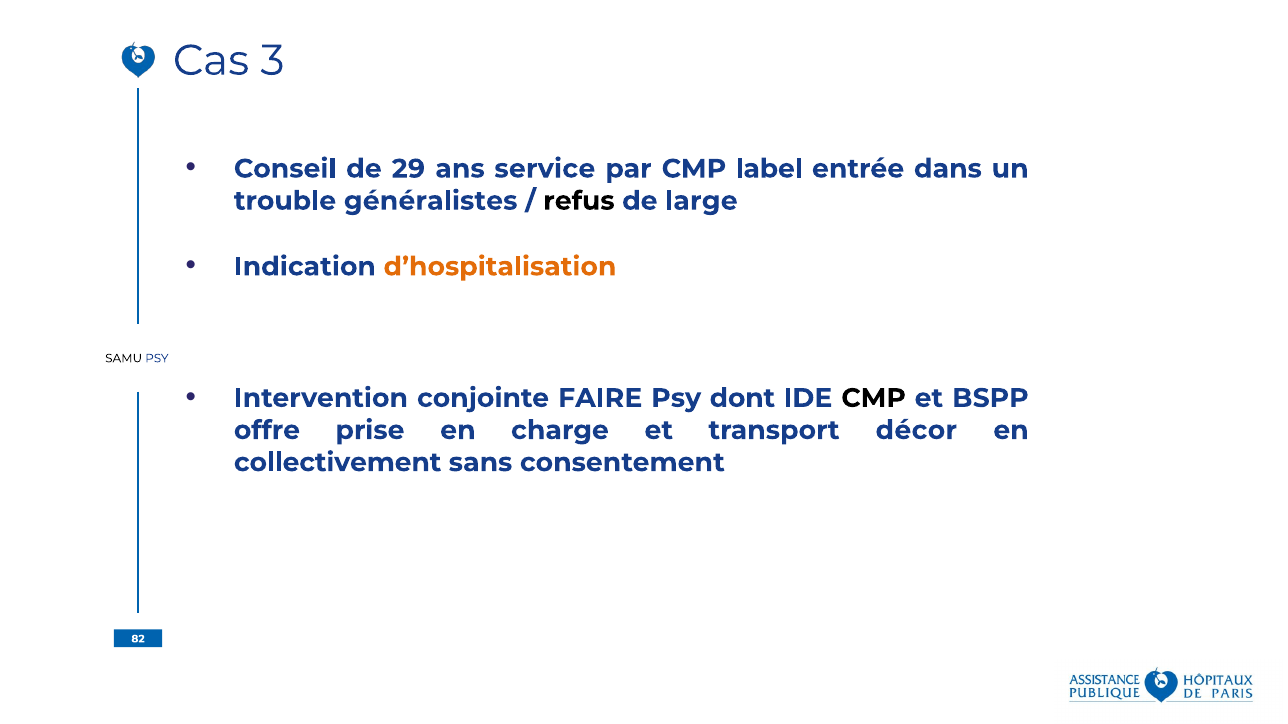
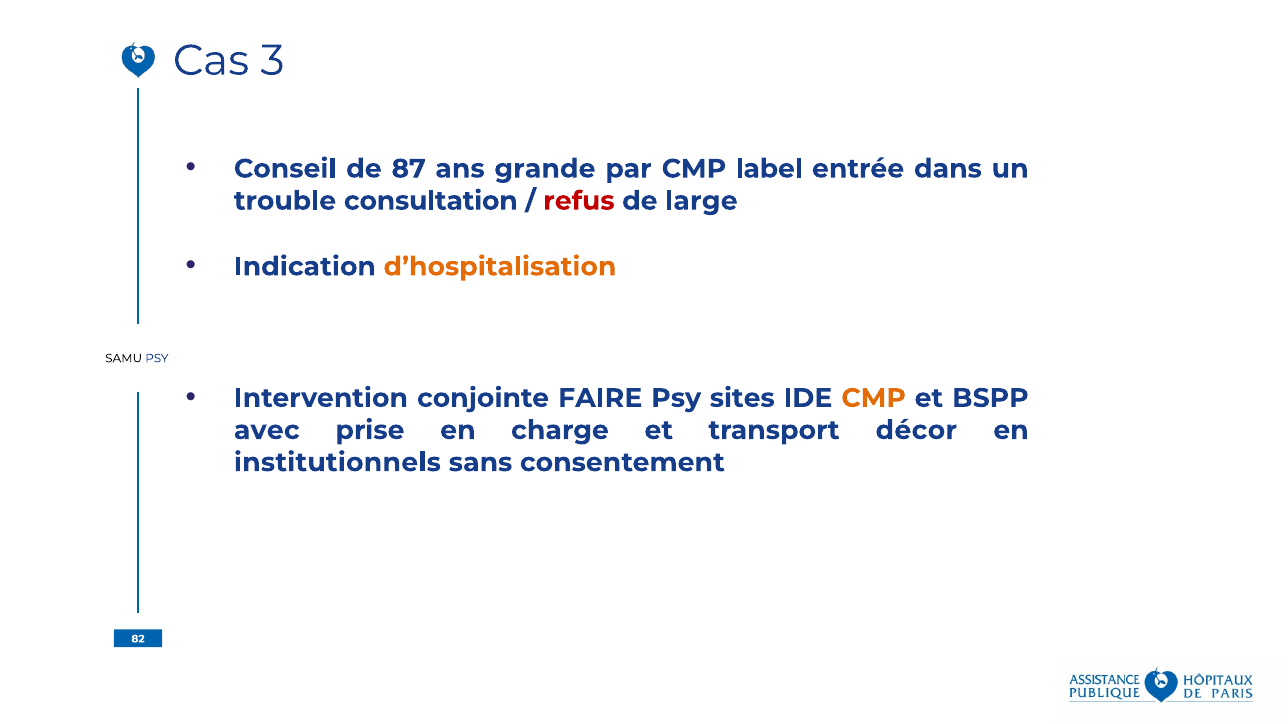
29: 29 -> 87
service: service -> grande
généralistes: généralistes -> consultation
refus colour: black -> red
dont: dont -> sites
CMP at (874, 398) colour: black -> orange
offre: offre -> avec
collectivement: collectivement -> institutionnels
